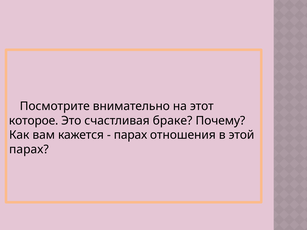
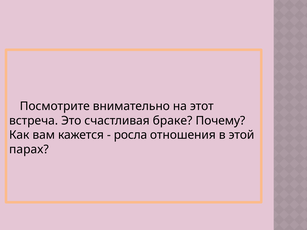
которое: которое -> встреча
парах at (130, 135): парах -> росла
